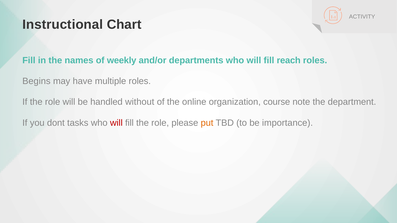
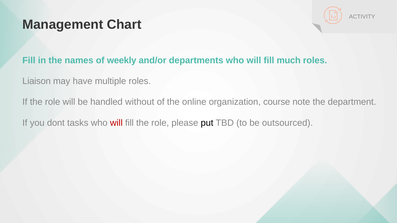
Instructional: Instructional -> Management
reach: reach -> much
Begins: Begins -> Liaison
put colour: orange -> black
importance: importance -> outsourced
